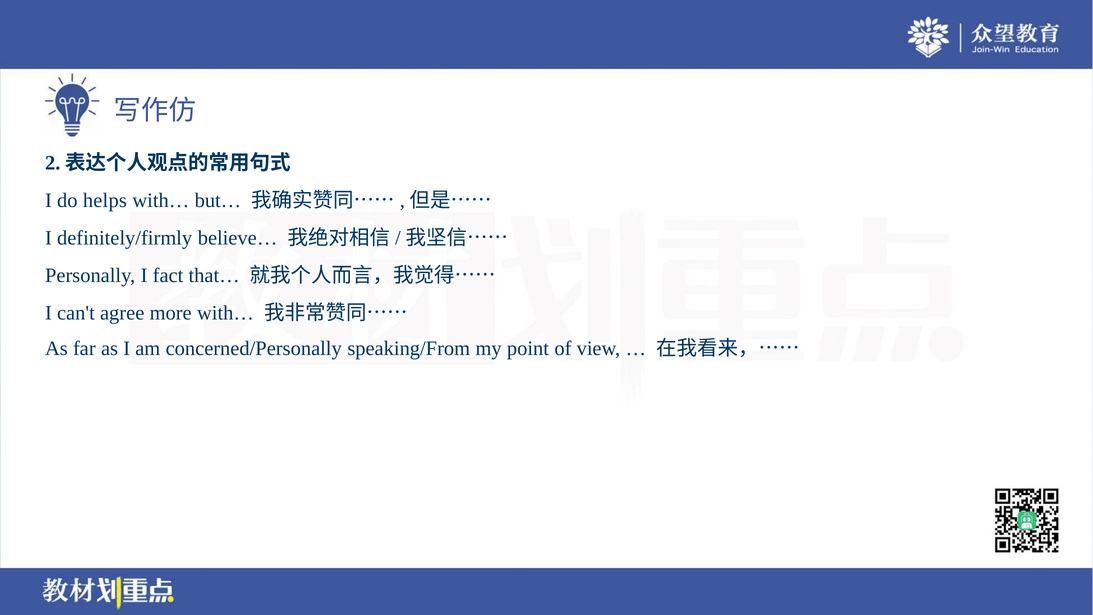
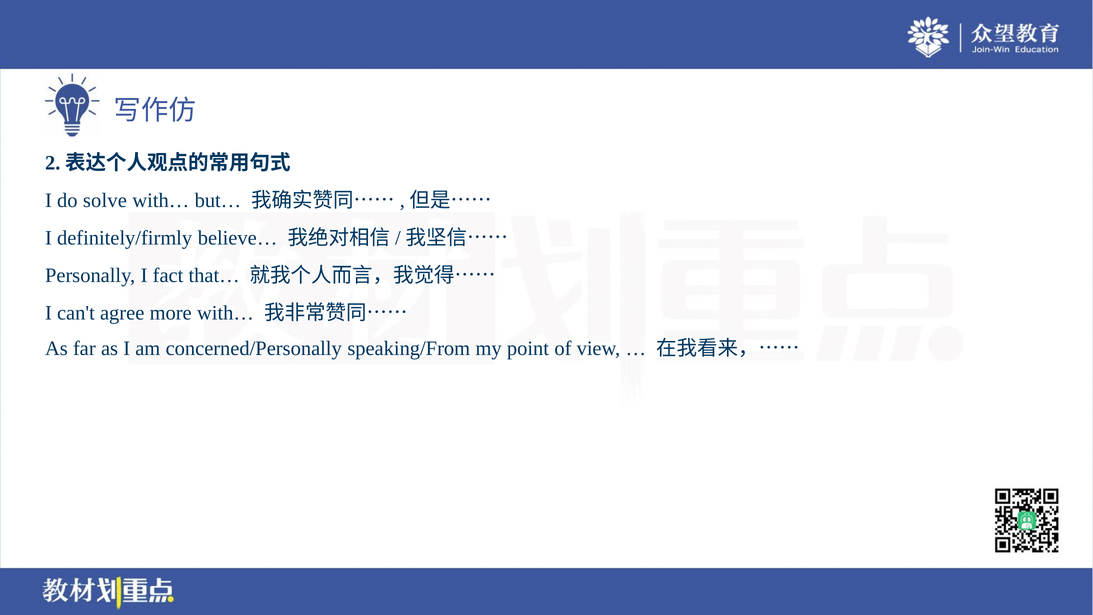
helps: helps -> solve
